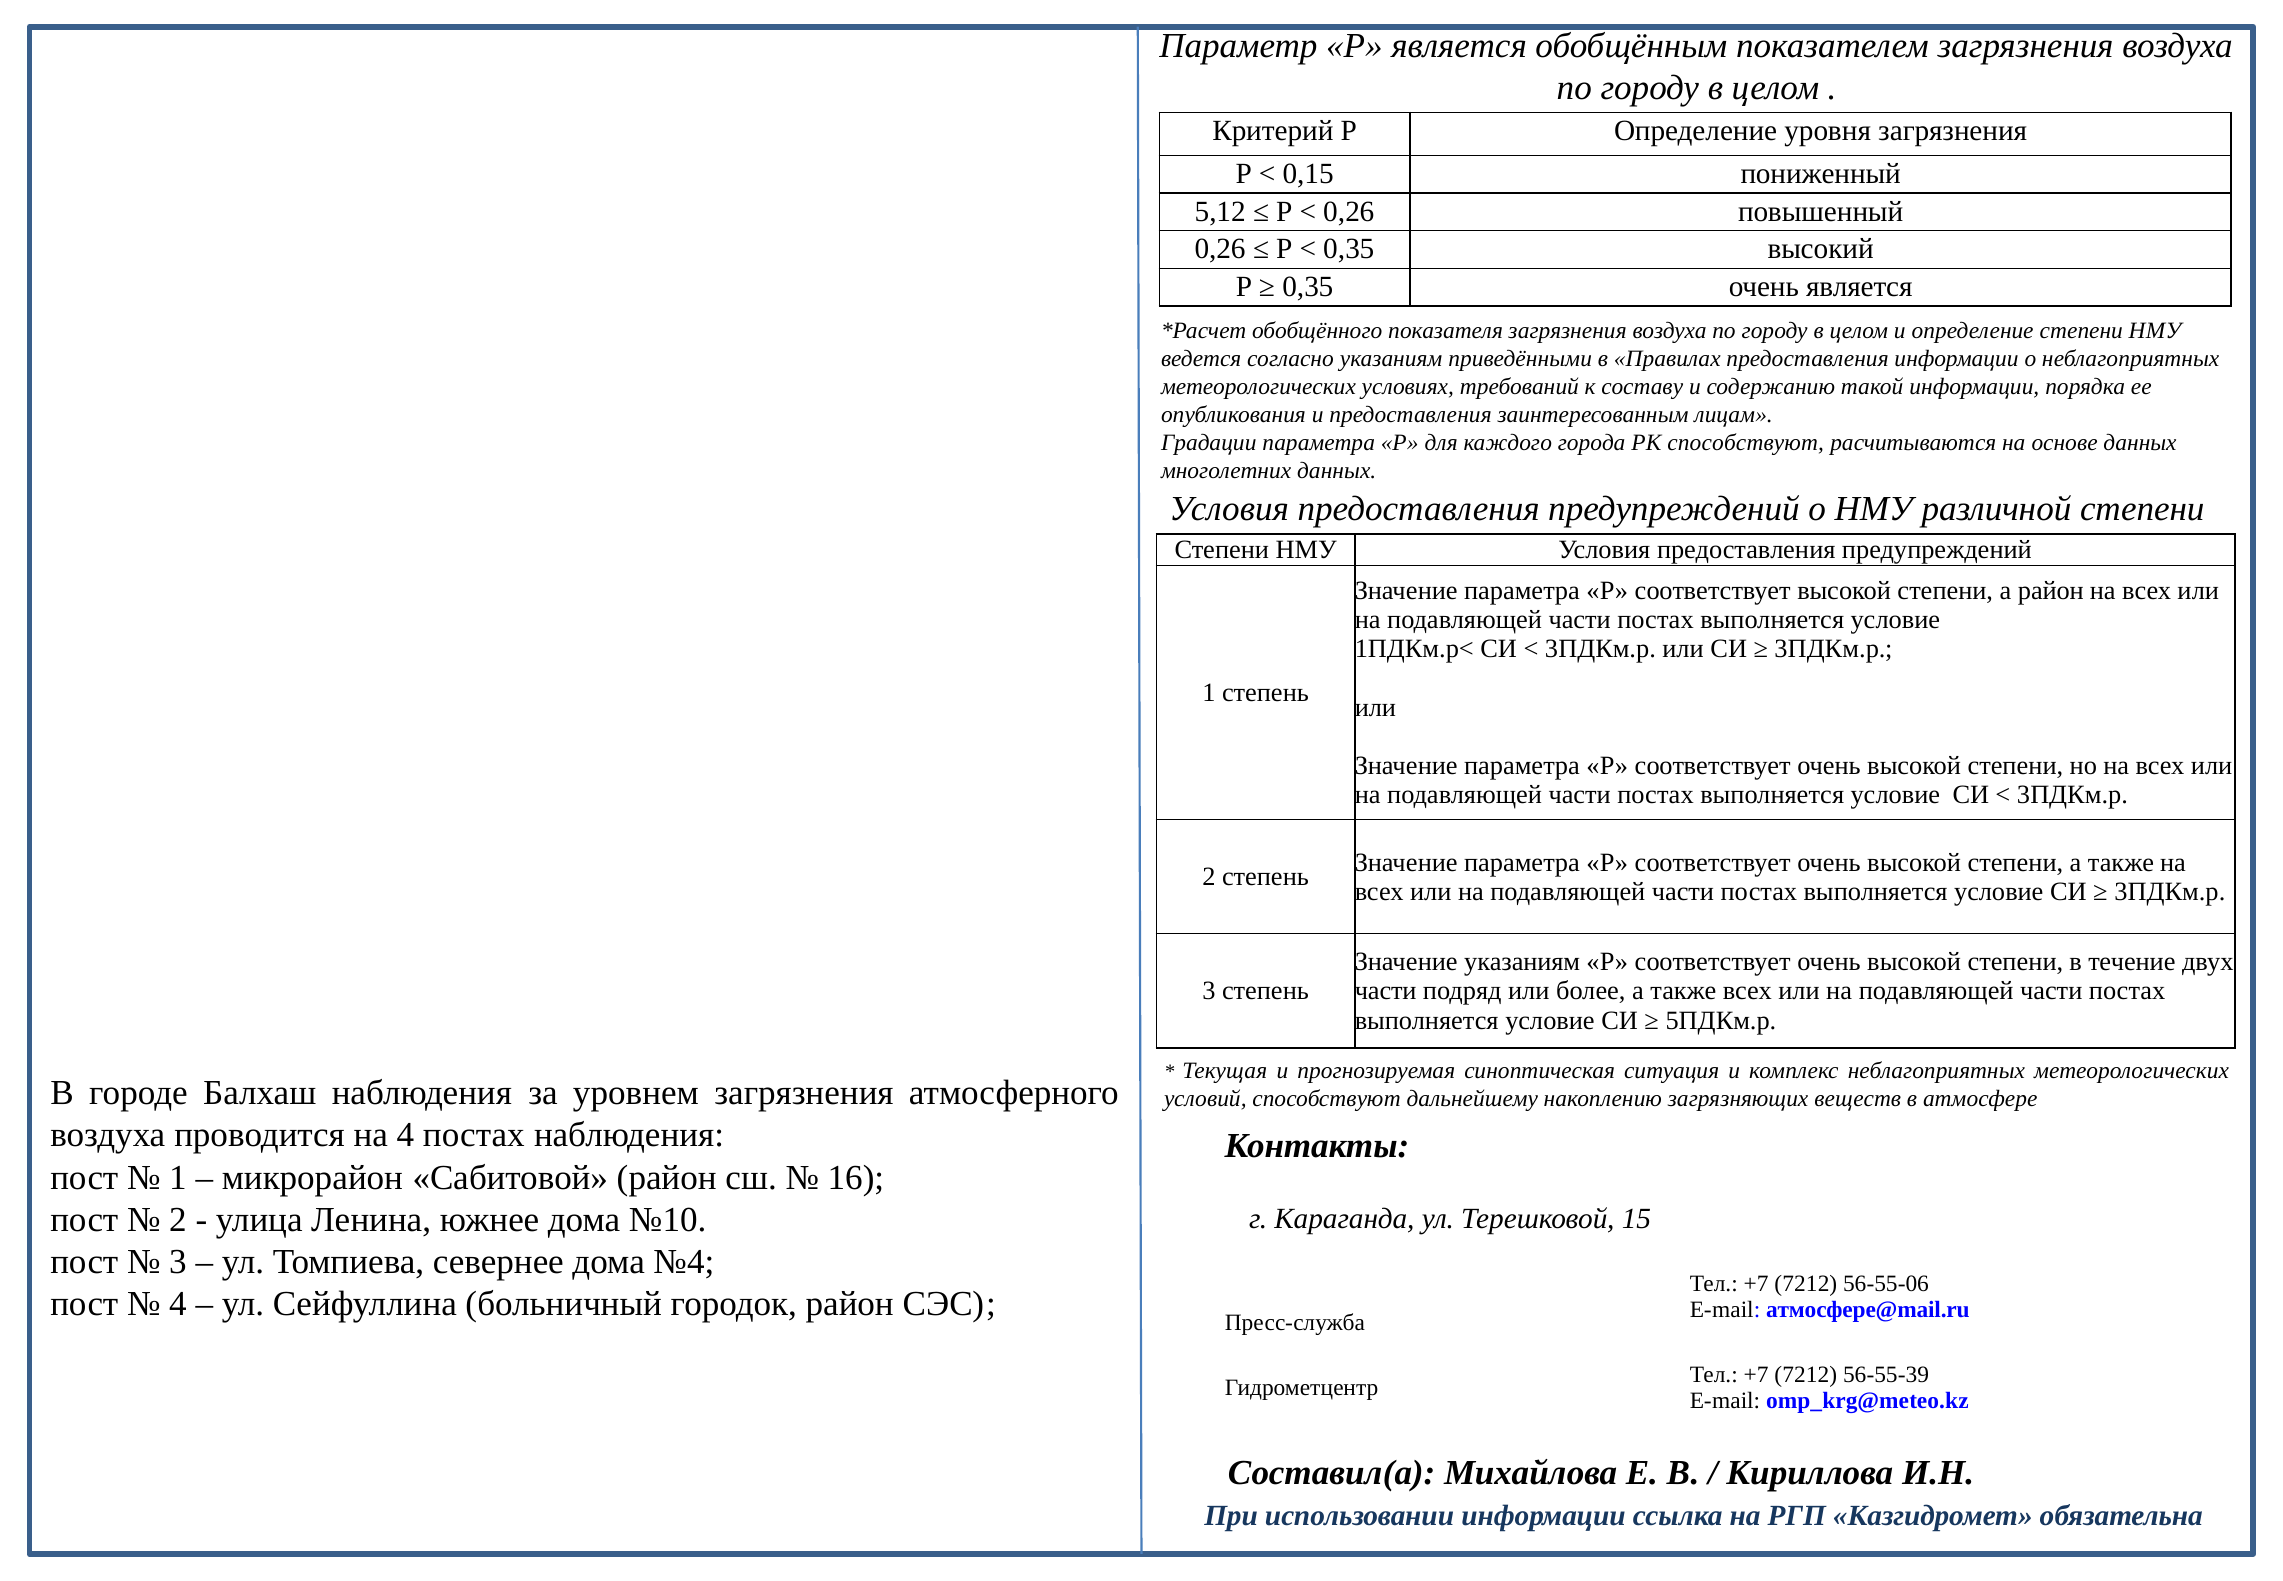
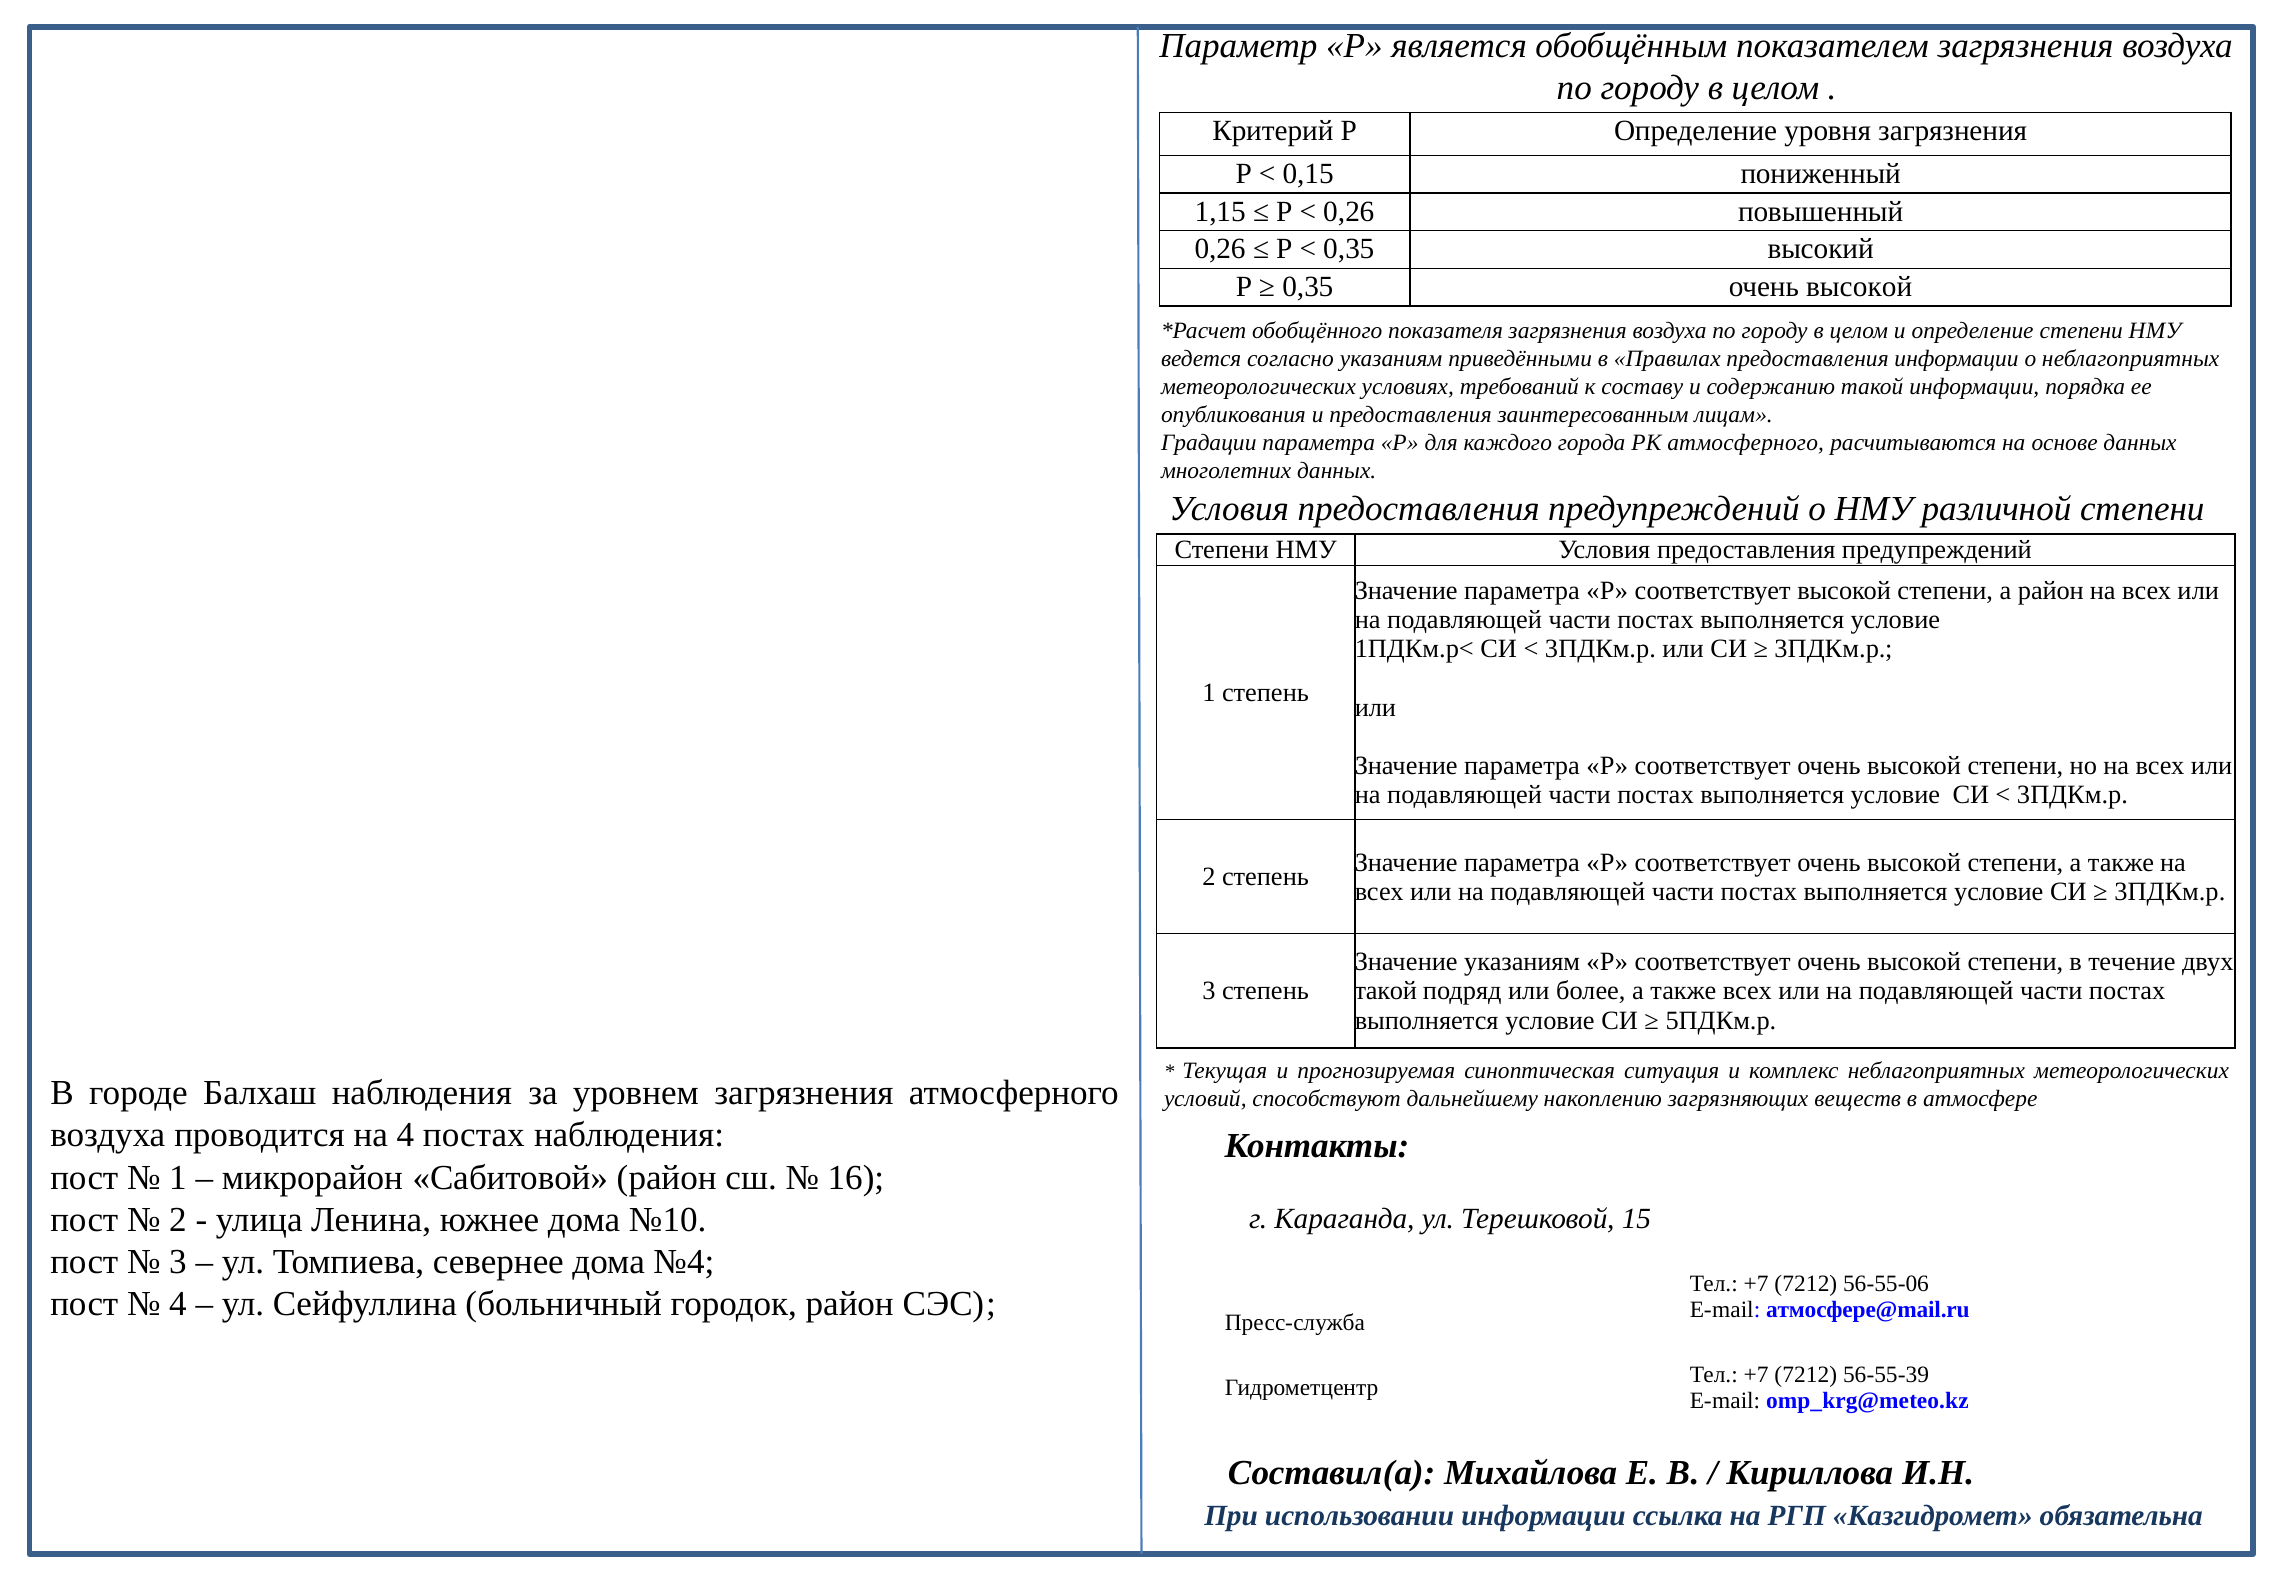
5,12: 5,12 -> 1,15
0,35 очень является: является -> высокой
РК способствуют: способствуют -> атмосферного
части at (1386, 991): части -> такой
